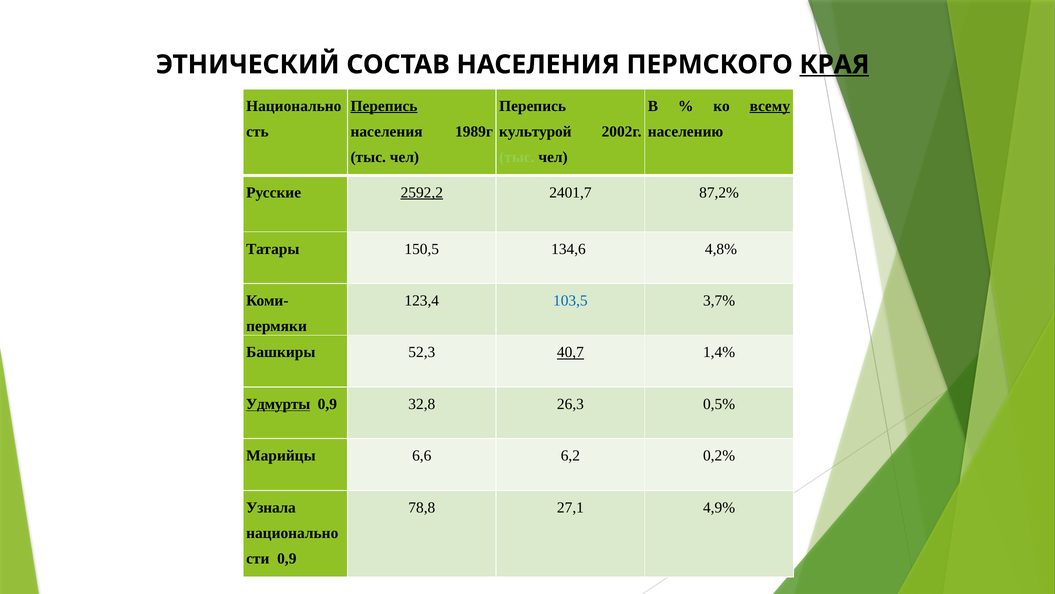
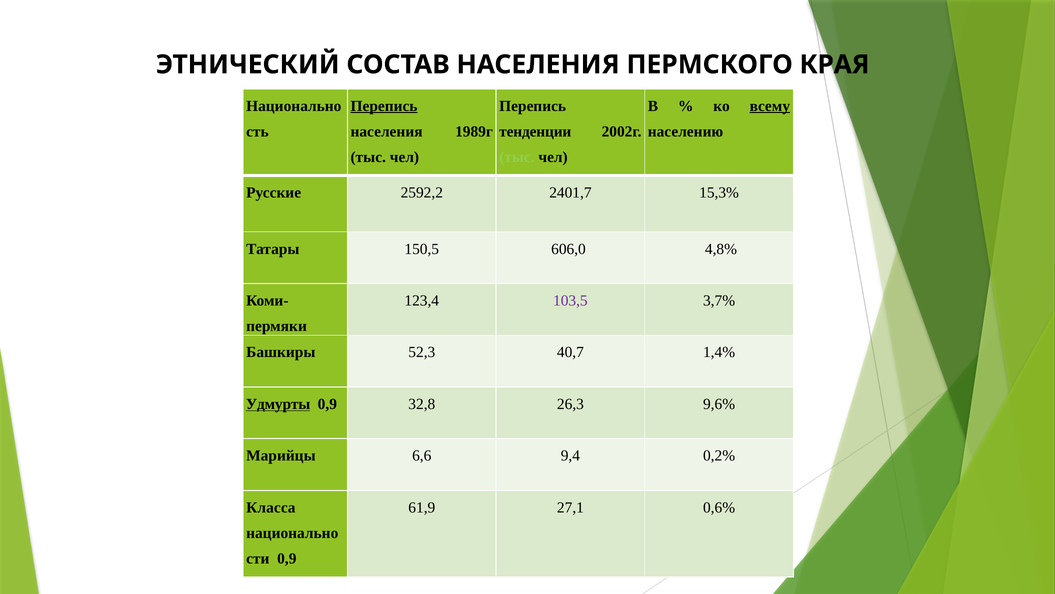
КРАЯ underline: present -> none
культурой: культурой -> тенденции
2592,2 underline: present -> none
87,2%: 87,2% -> 15,3%
134,6: 134,6 -> 606,0
103,5 colour: blue -> purple
40,7 underline: present -> none
0,5%: 0,5% -> 9,6%
6,2: 6,2 -> 9,4
Узнала: Узнала -> Класса
78,8: 78,8 -> 61,9
4,9%: 4,9% -> 0,6%
